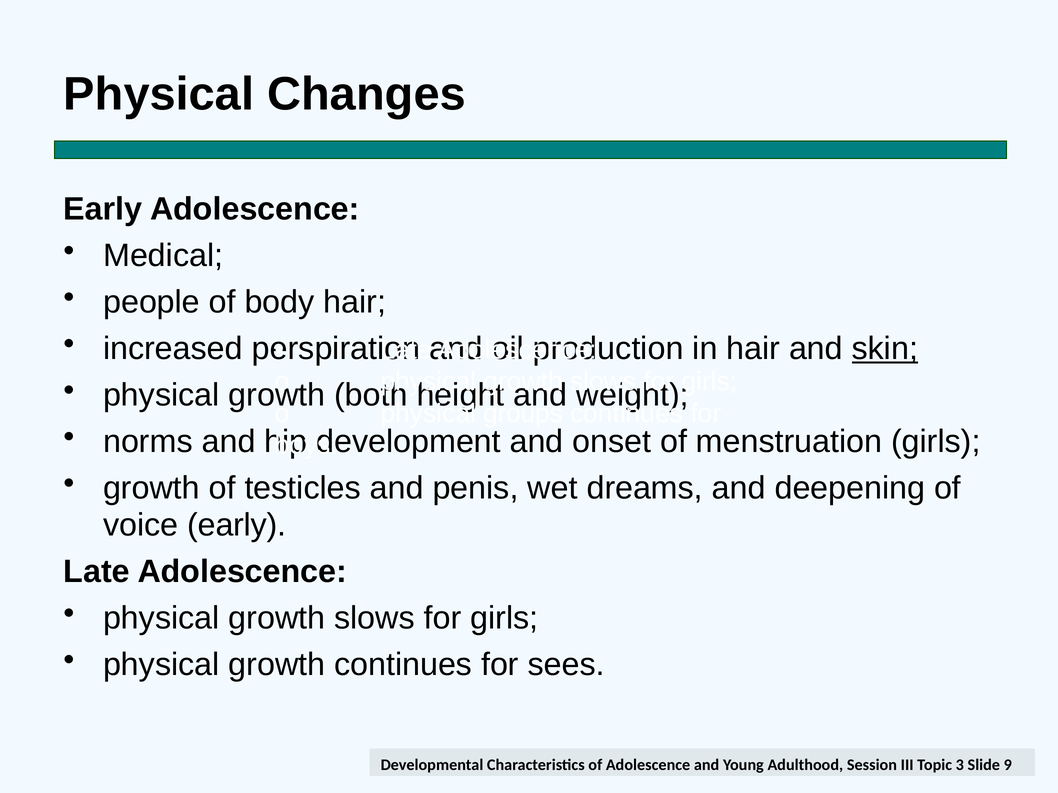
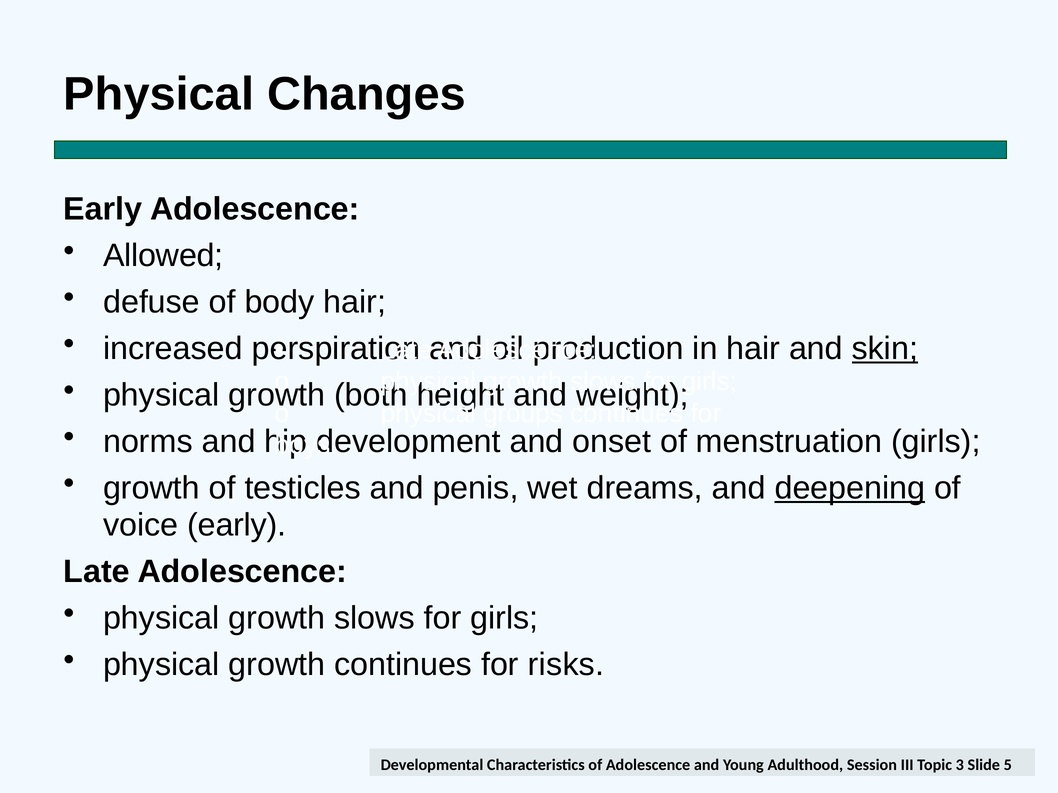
Medical: Medical -> Allowed
people: people -> defuse
deepening underline: none -> present
sees: sees -> risks
9: 9 -> 5
